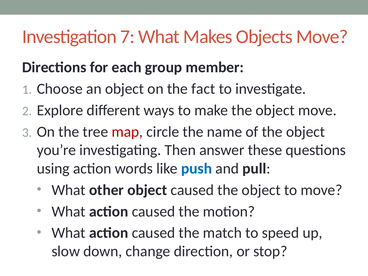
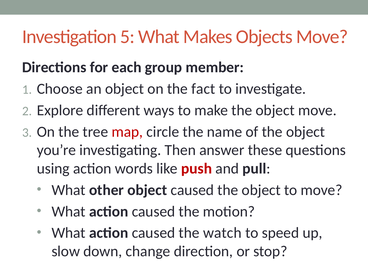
7: 7 -> 5
push colour: blue -> red
match: match -> watch
